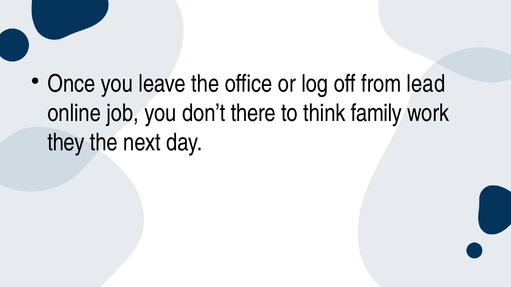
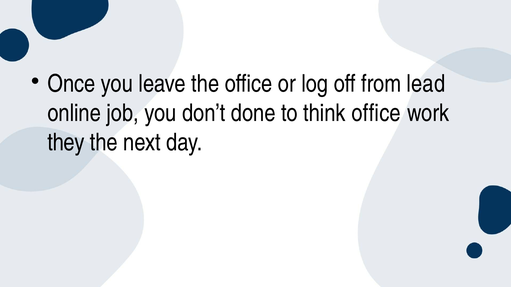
there: there -> done
think family: family -> office
